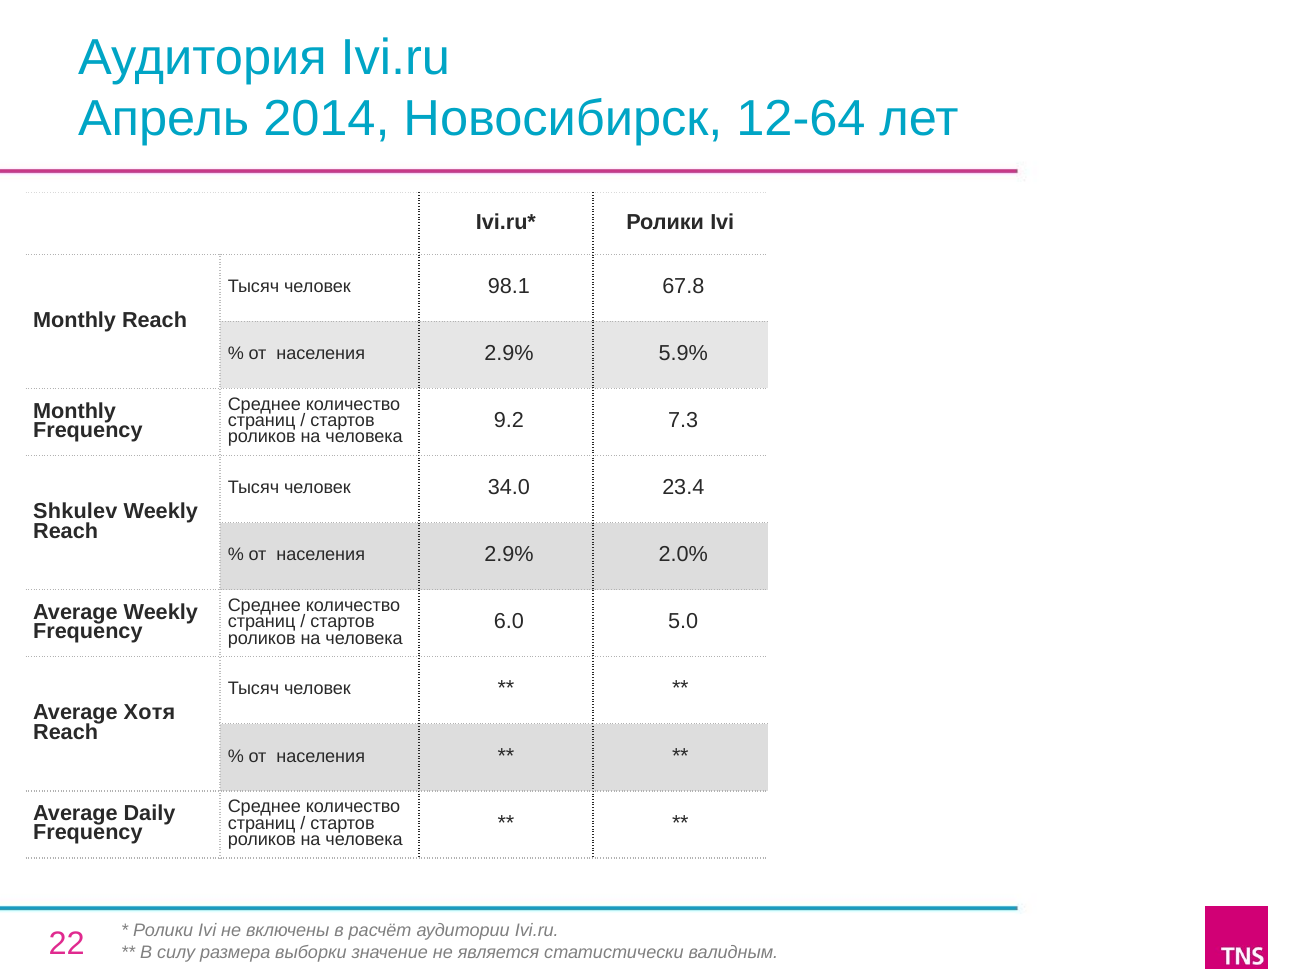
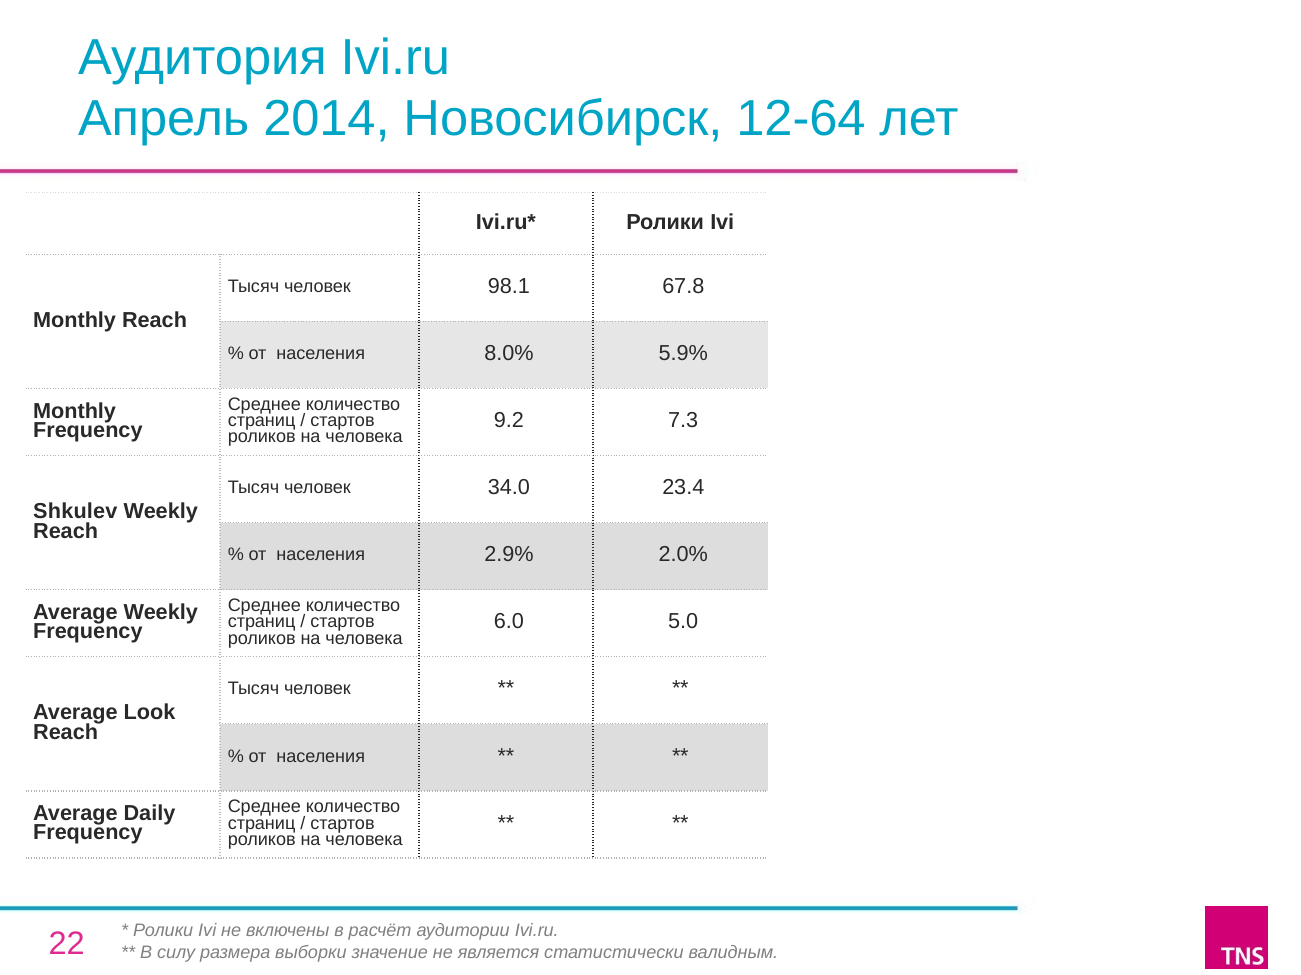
2.9% at (509, 354): 2.9% -> 8.0%
Хотя: Хотя -> Look
